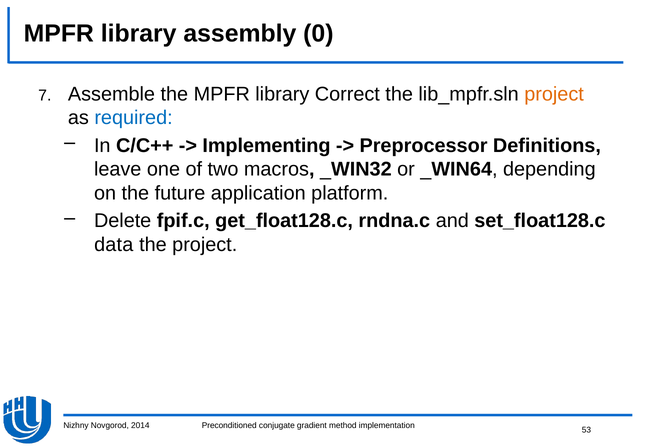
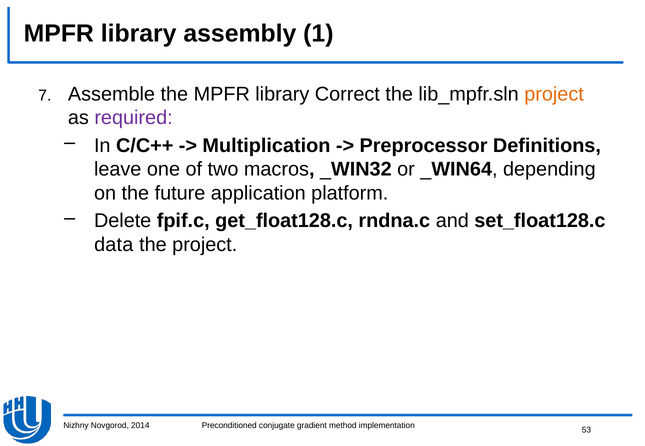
0: 0 -> 1
required colour: blue -> purple
Implementing: Implementing -> Multiplication
